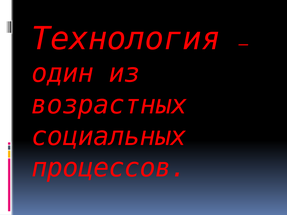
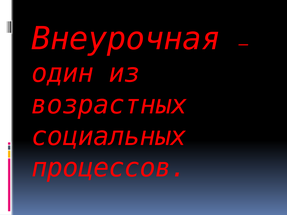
Технология: Технология -> Внеурочная
